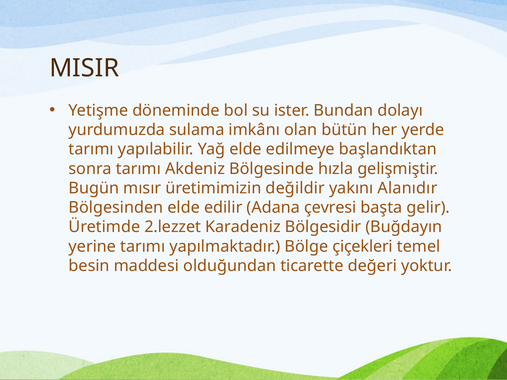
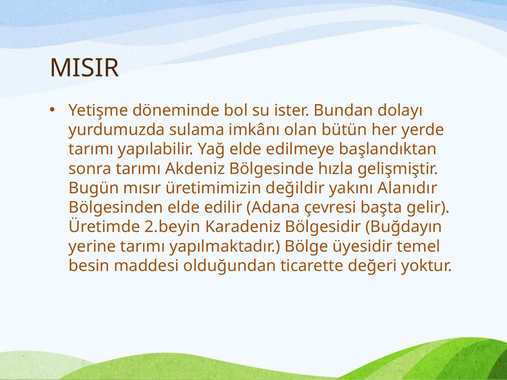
2.lezzet: 2.lezzet -> 2.beyin
çiçekleri: çiçekleri -> üyesidir
